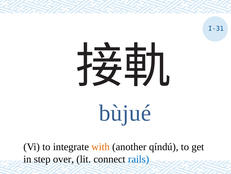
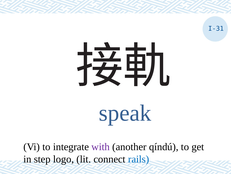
bùjué: bùjué -> speak
with colour: orange -> purple
over: over -> logo
